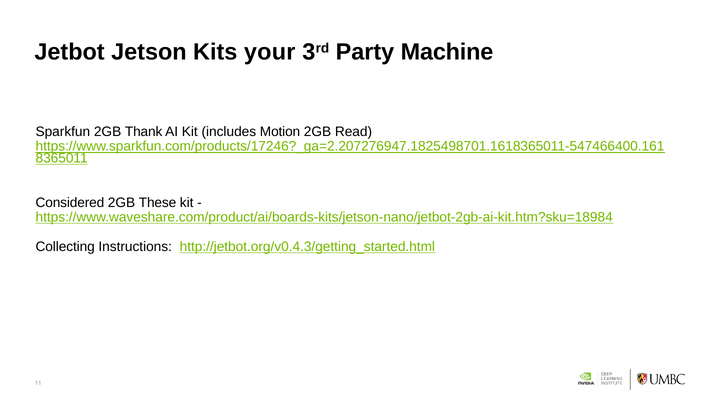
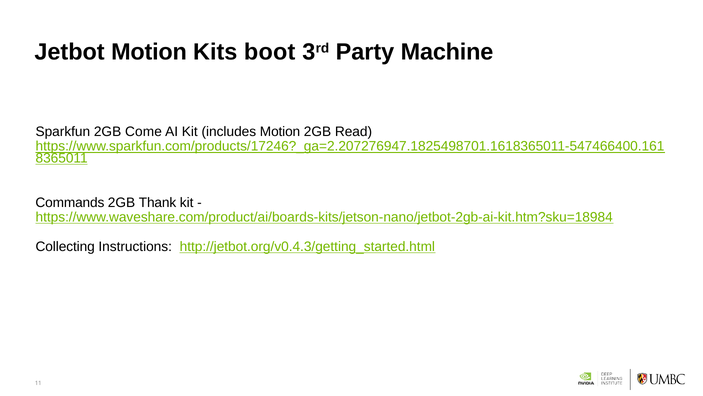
Jetbot Jetson: Jetson -> Motion
your: your -> boot
Thank: Thank -> Come
Considered: Considered -> Commands
These: These -> Thank
